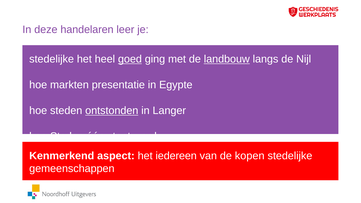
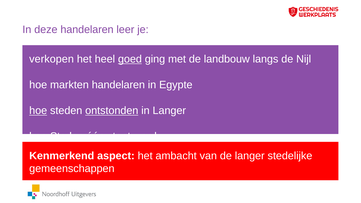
stedelijke at (52, 59): stedelijke -> verkopen
landbouw underline: present -> none
markten presentatie: presentatie -> handelaren
hoe at (38, 111) underline: none -> present
iedereen: iedereen -> ambacht
de kopen: kopen -> langer
